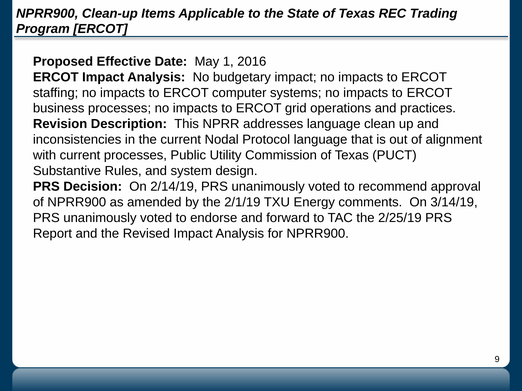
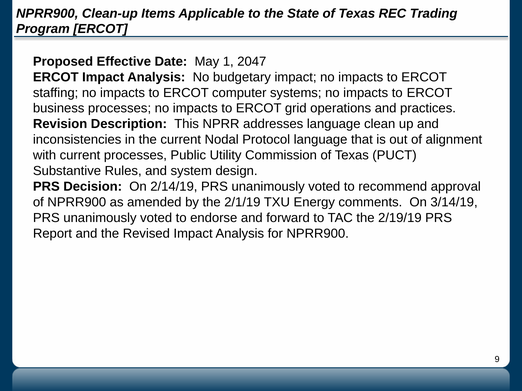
2016: 2016 -> 2047
2/25/19: 2/25/19 -> 2/19/19
